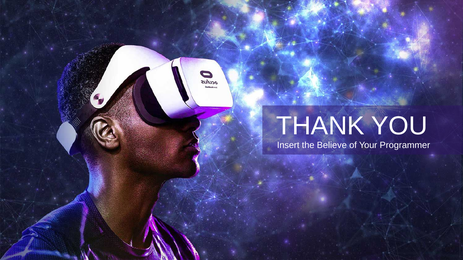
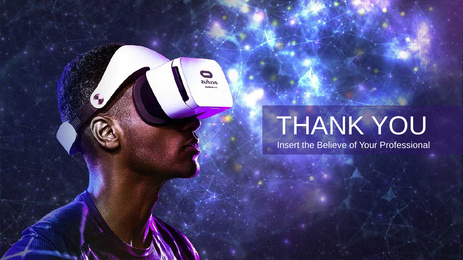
Programmer: Programmer -> Professional
